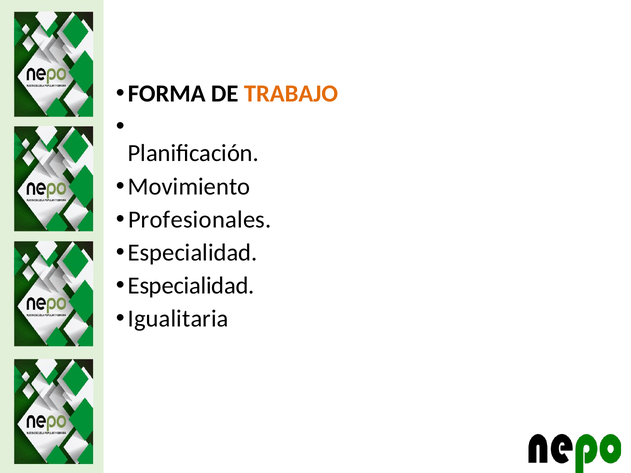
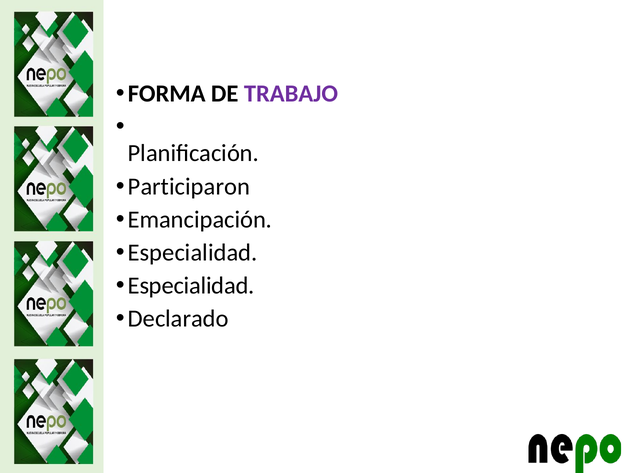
TRABAJO colour: orange -> purple
Movimiento: Movimiento -> Participaron
Profesionales: Profesionales -> Emancipación
Igualitaria: Igualitaria -> Declarado
